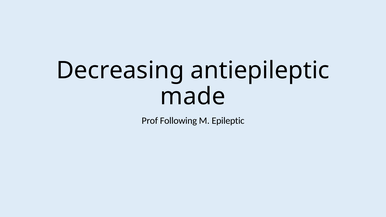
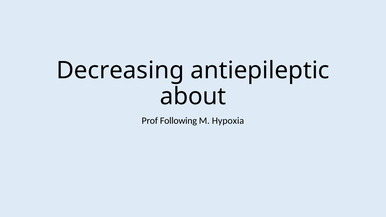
made: made -> about
Epileptic: Epileptic -> Hypoxia
